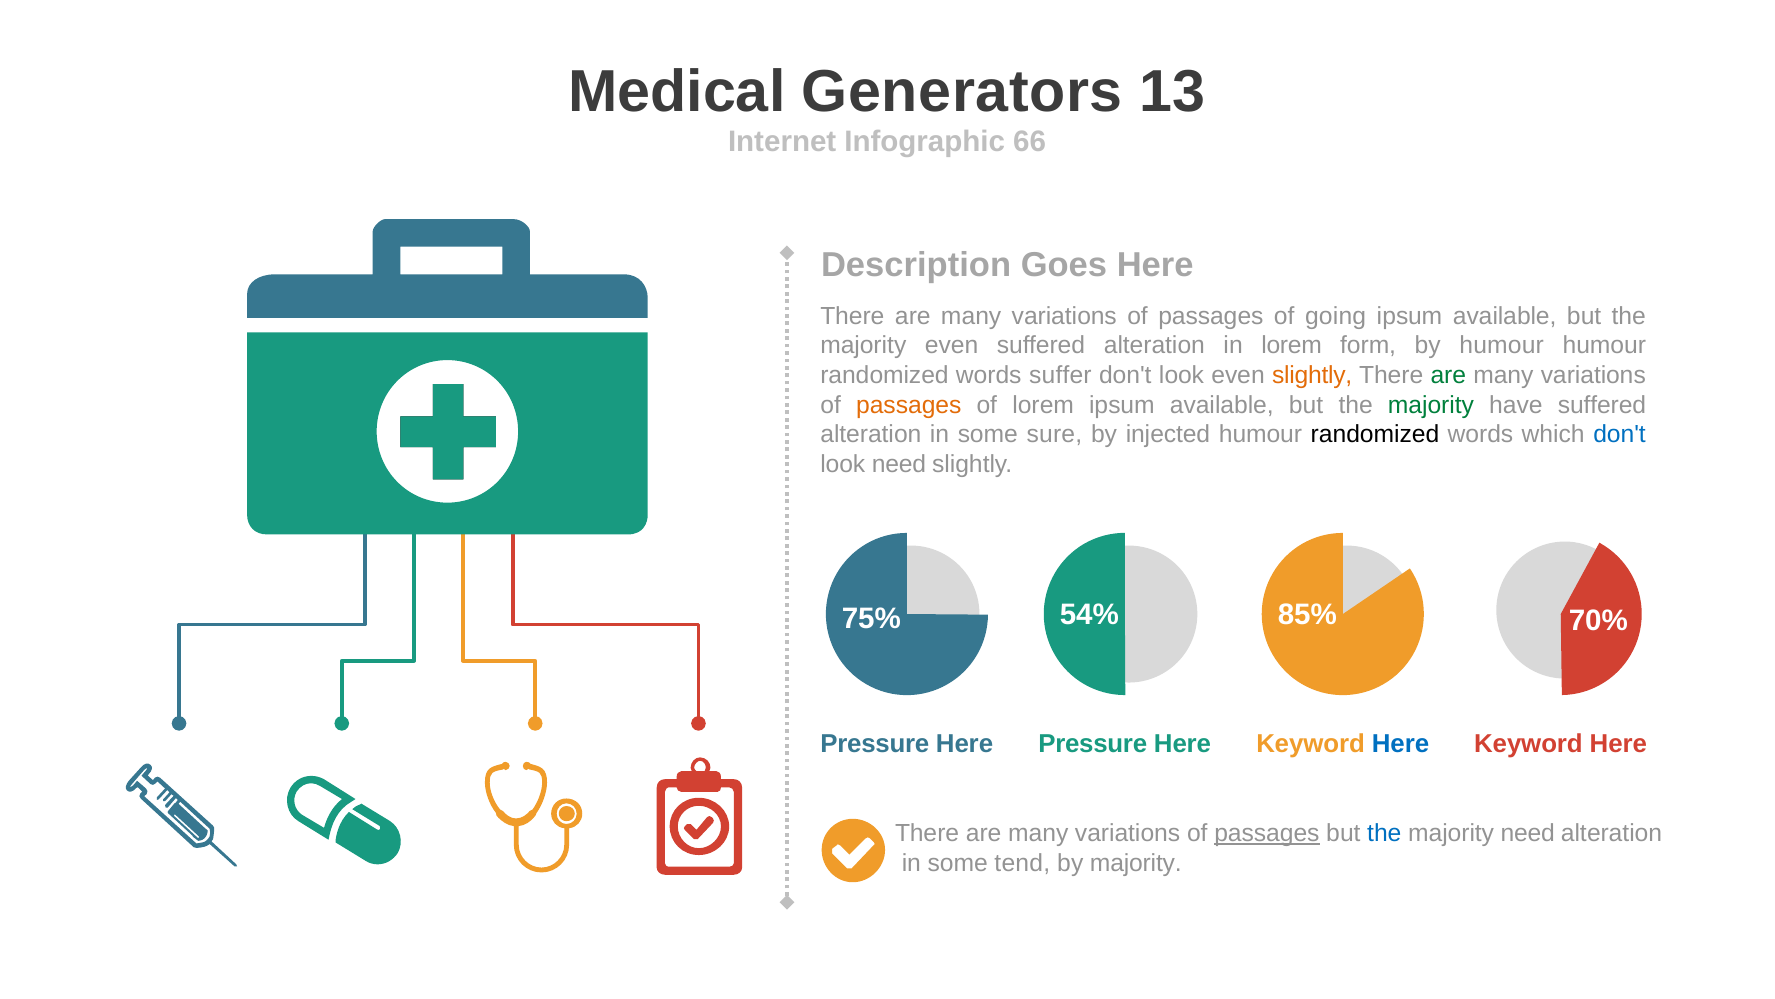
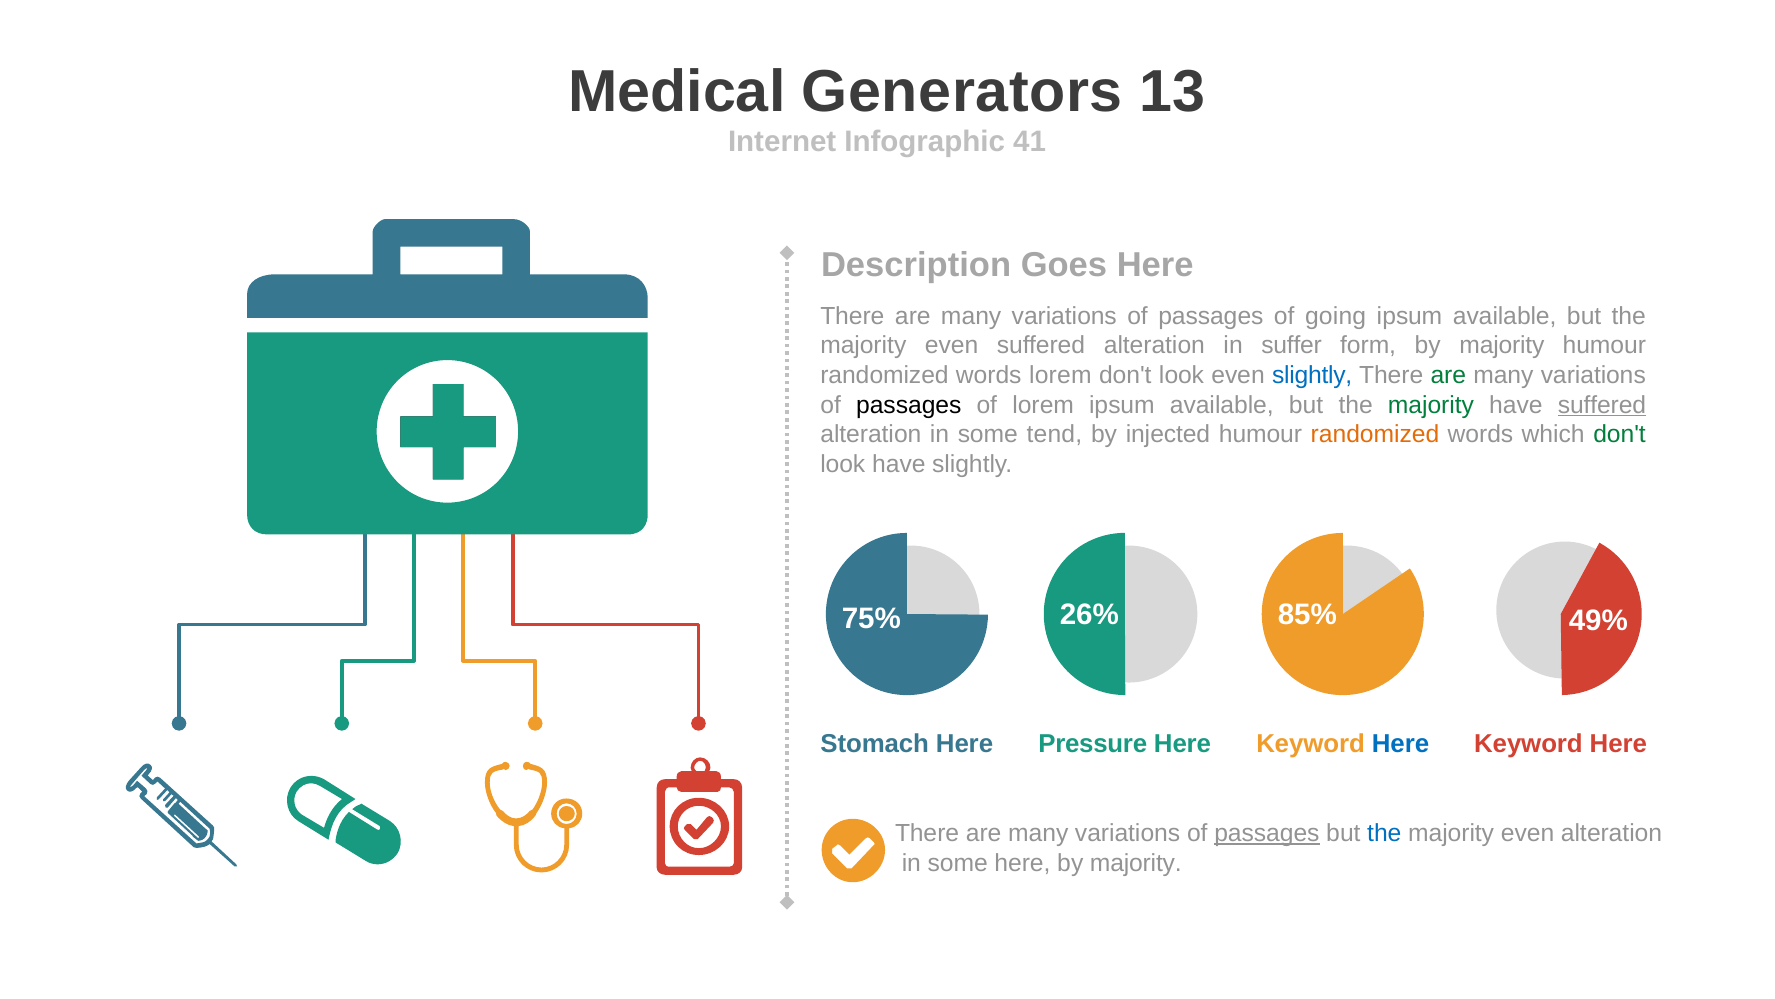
66: 66 -> 41
in lorem: lorem -> suffer
form by humour: humour -> majority
words suffer: suffer -> lorem
slightly at (1312, 375) colour: orange -> blue
passages at (909, 405) colour: orange -> black
suffered at (1602, 405) underline: none -> present
sure: sure -> tend
randomized at (1375, 435) colour: black -> orange
don't at (1620, 435) colour: blue -> green
look need: need -> have
54%: 54% -> 26%
70%: 70% -> 49%
Pressure at (875, 744): Pressure -> Stomach
need at (1528, 833): need -> even
some tend: tend -> here
